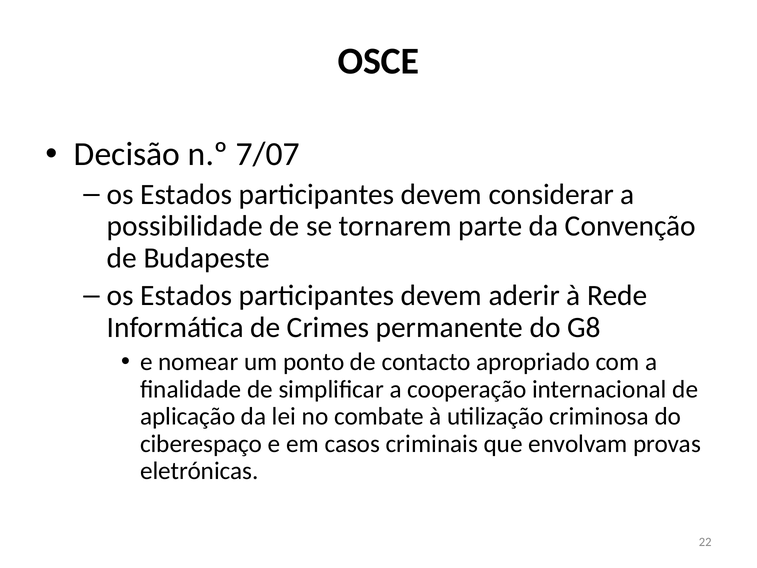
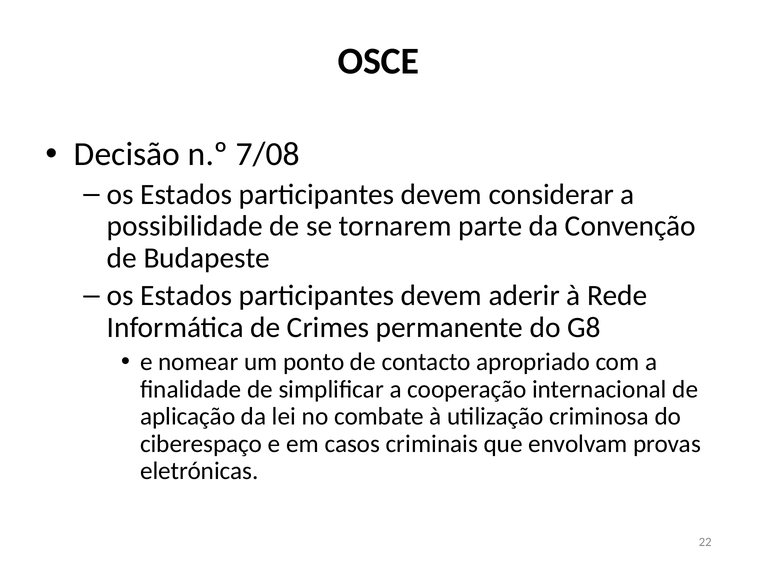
7/07: 7/07 -> 7/08
